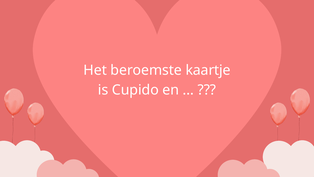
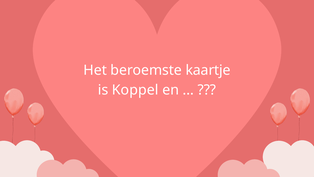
Cupido: Cupido -> Koppel
